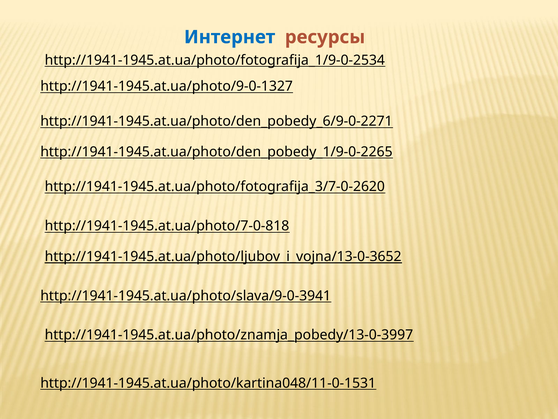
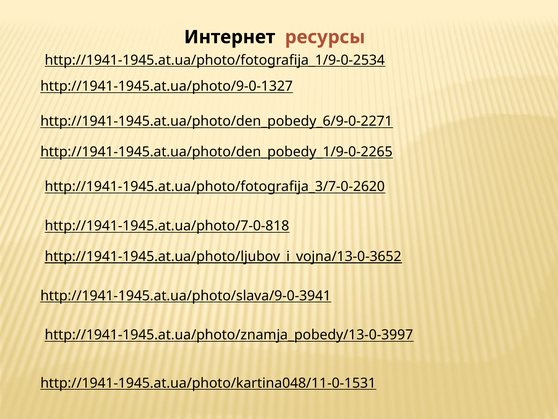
Интернет colour: blue -> black
